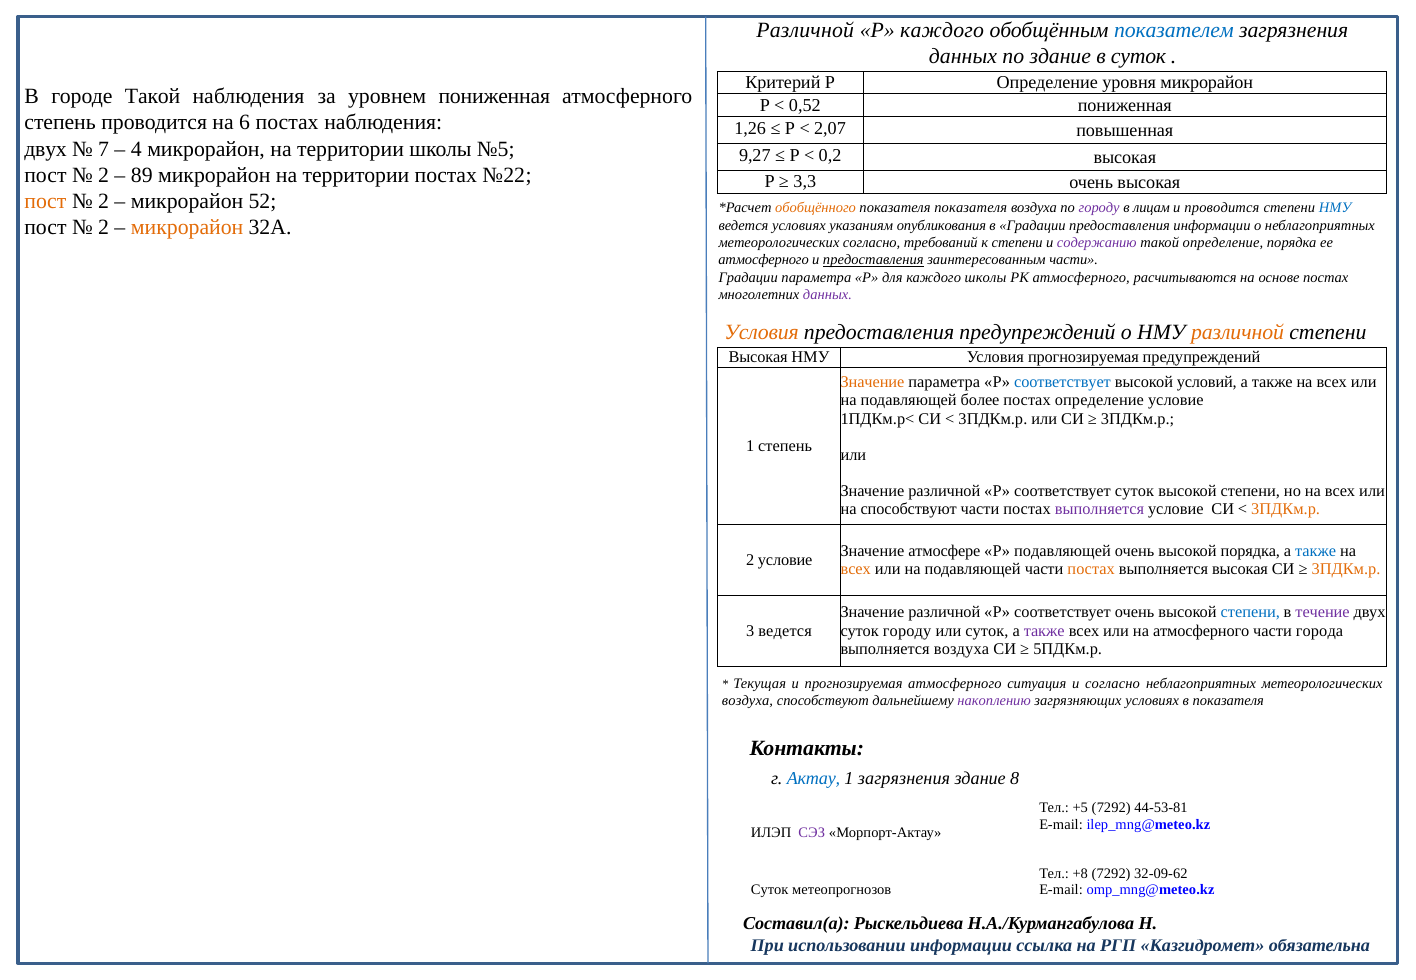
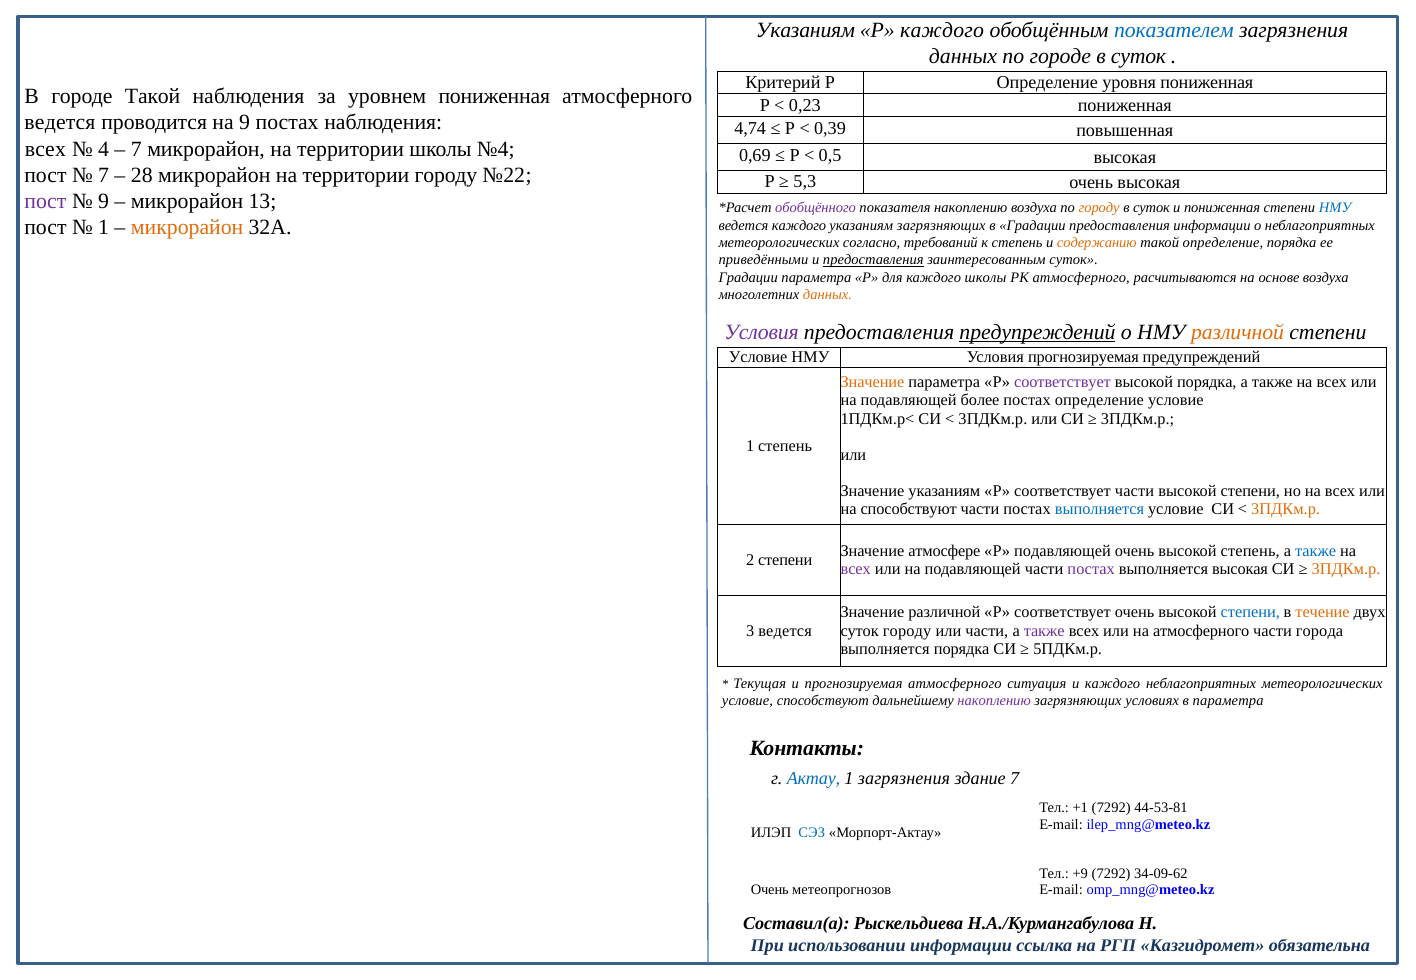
Различной at (805, 31): Различной -> Указаниям
по здание: здание -> городе
уровня микрорайон: микрорайон -> пониженная
0,52: 0,52 -> 0,23
степень at (60, 123): степень -> ведется
на 6: 6 -> 9
1,26: 1,26 -> 4,74
2,07: 2,07 -> 0,39
двух at (46, 149): двух -> всех
7: 7 -> 4
4 at (136, 149): 4 -> 7
№5: №5 -> №4
9,27: 9,27 -> 0,69
0,2: 0,2 -> 0,5
2 at (104, 175): 2 -> 7
89: 89 -> 28
территории постах: постах -> городу
3,3: 3,3 -> 5,3
пост at (45, 201) colour: orange -> purple
2 at (104, 201): 2 -> 9
52: 52 -> 13
обобщённого colour: orange -> purple
показателя показателя: показателя -> накоплению
городу at (1099, 208) colour: purple -> orange
лицам at (1151, 208): лицам -> суток
и проводится: проводится -> пониженная
2 at (104, 227): 2 -> 1
ведется условиях: условиях -> каждого
указаниям опубликования: опубликования -> загрязняющих
к степени: степени -> степень
содержанию colour: purple -> orange
атмосферного at (764, 260): атмосферного -> приведёнными
заинтересованным части: части -> суток
основе постах: постах -> воздуха
данных at (827, 295) colour: purple -> orange
Условия at (762, 332) colour: orange -> purple
предупреждений at (1037, 332) underline: none -> present
Высокая at (758, 357): Высокая -> Условие
соответствует at (1062, 383) colour: blue -> purple
высокой условий: условий -> порядка
различной at (944, 491): различной -> указаниям
соответствует суток: суток -> части
выполняется at (1099, 509) colour: purple -> blue
высокой порядка: порядка -> степень
2 условие: условие -> степени
всех at (856, 569) colour: orange -> purple
постах at (1091, 569) colour: orange -> purple
течение colour: purple -> orange
или суток: суток -> части
выполняется воздуха: воздуха -> порядка
и согласно: согласно -> каждого
воздуха at (748, 701): воздуха -> условие
в показателя: показателя -> параметра
здание 8: 8 -> 7
+5: +5 -> +1
СЭЗ colour: purple -> blue
+8: +8 -> +9
32-09-62: 32-09-62 -> 34-09-62
Суток at (770, 890): Суток -> Очень
